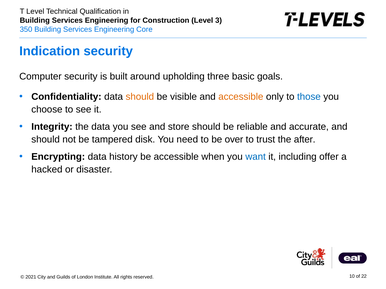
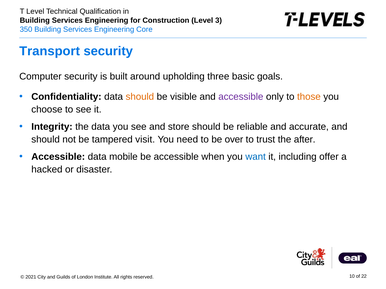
Indication: Indication -> Transport
accessible at (241, 97) colour: orange -> purple
those colour: blue -> orange
disk: disk -> visit
Encrypting at (58, 157): Encrypting -> Accessible
history: history -> mobile
